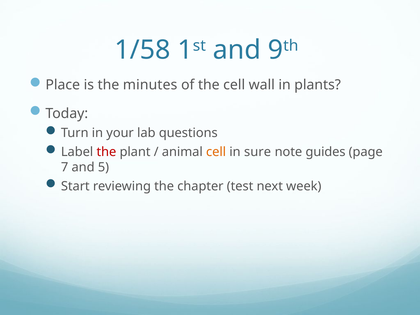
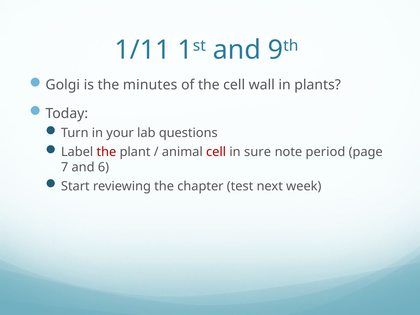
1/58: 1/58 -> 1/11
Place: Place -> Golgi
cell at (216, 152) colour: orange -> red
guides: guides -> period
5: 5 -> 6
